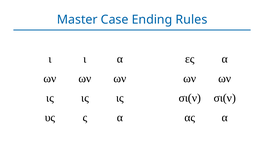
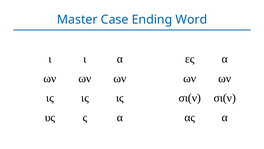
Rules: Rules -> Word
